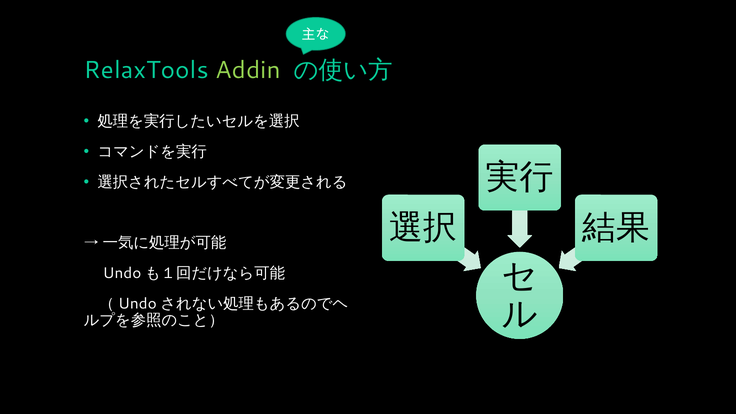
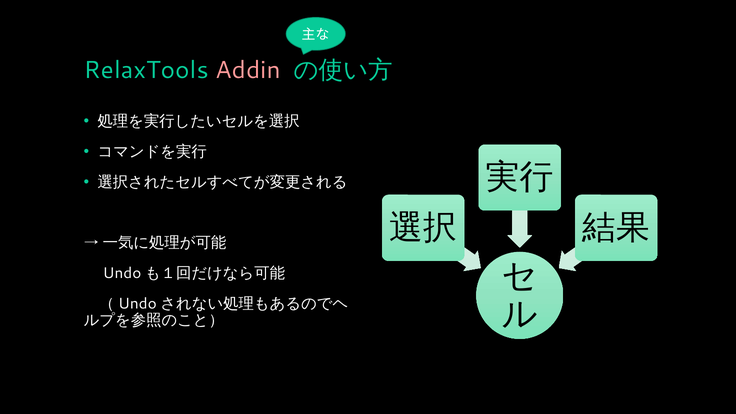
Addin colour: light green -> pink
